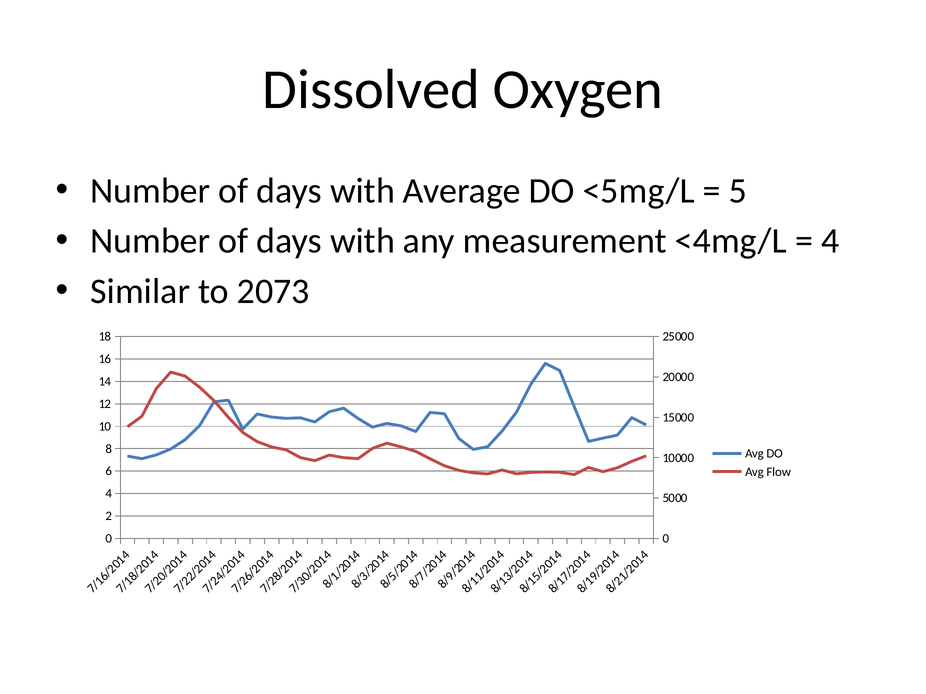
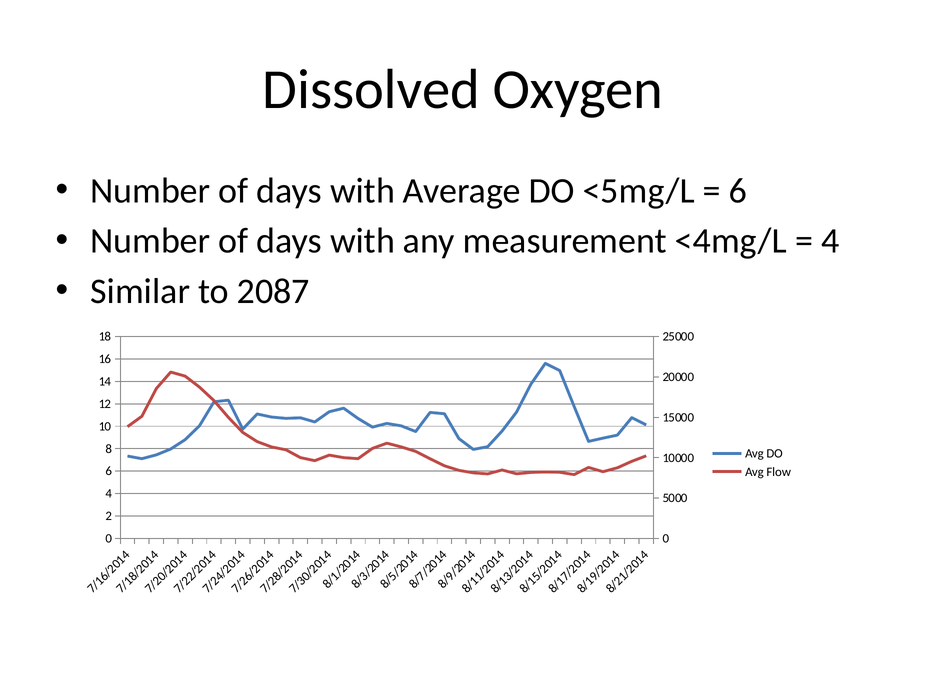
5 at (738, 191): 5 -> 6
2073: 2073 -> 2087
